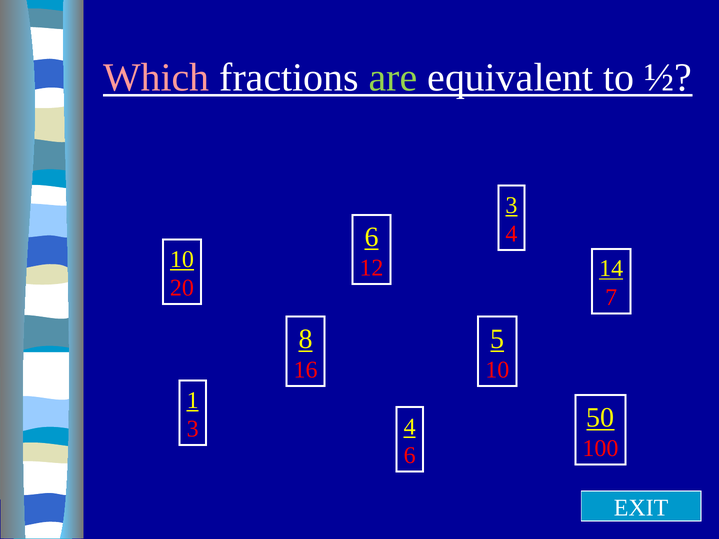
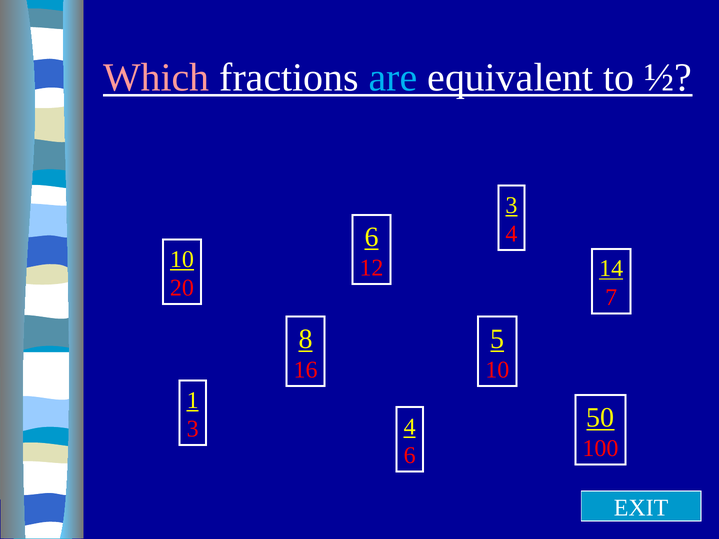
are colour: light green -> light blue
